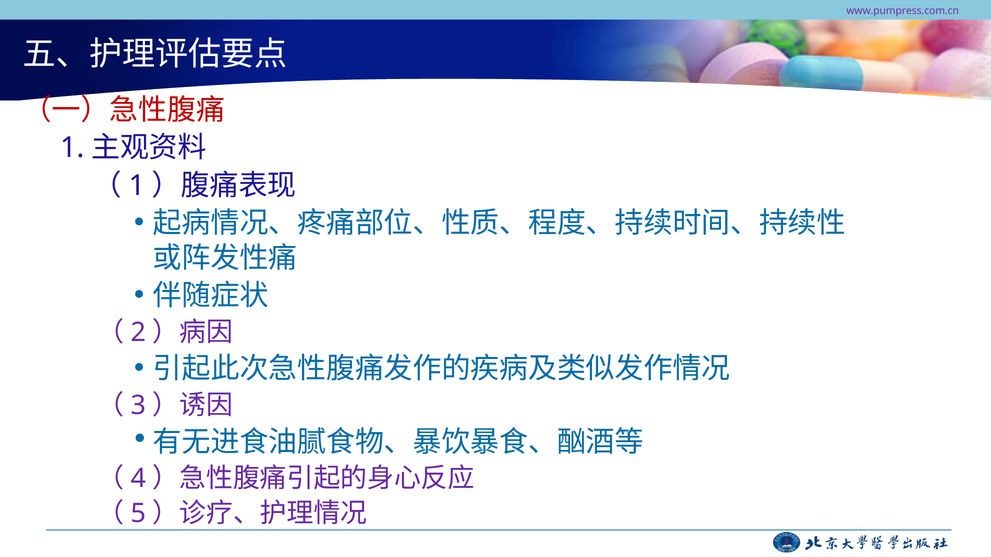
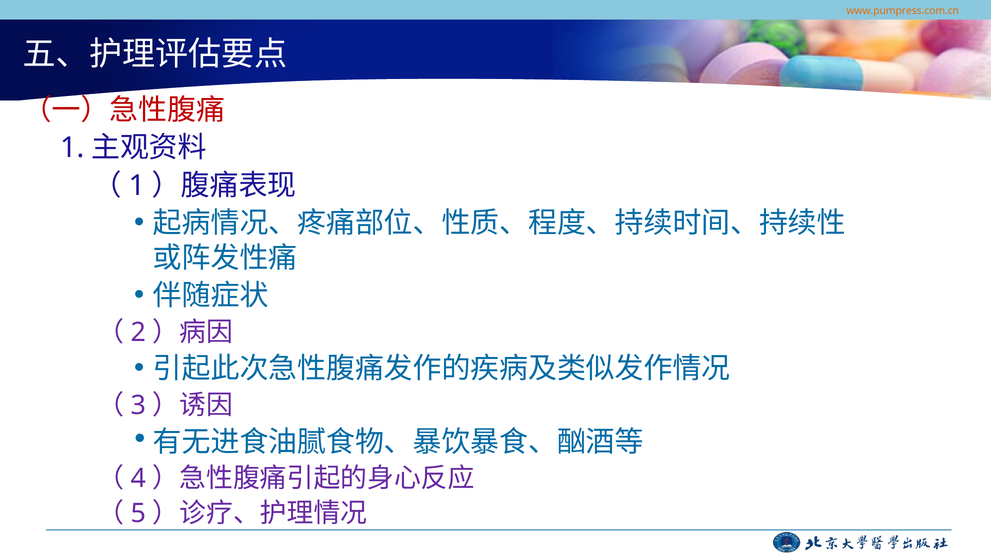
www.pumpress.com.cn colour: purple -> orange
